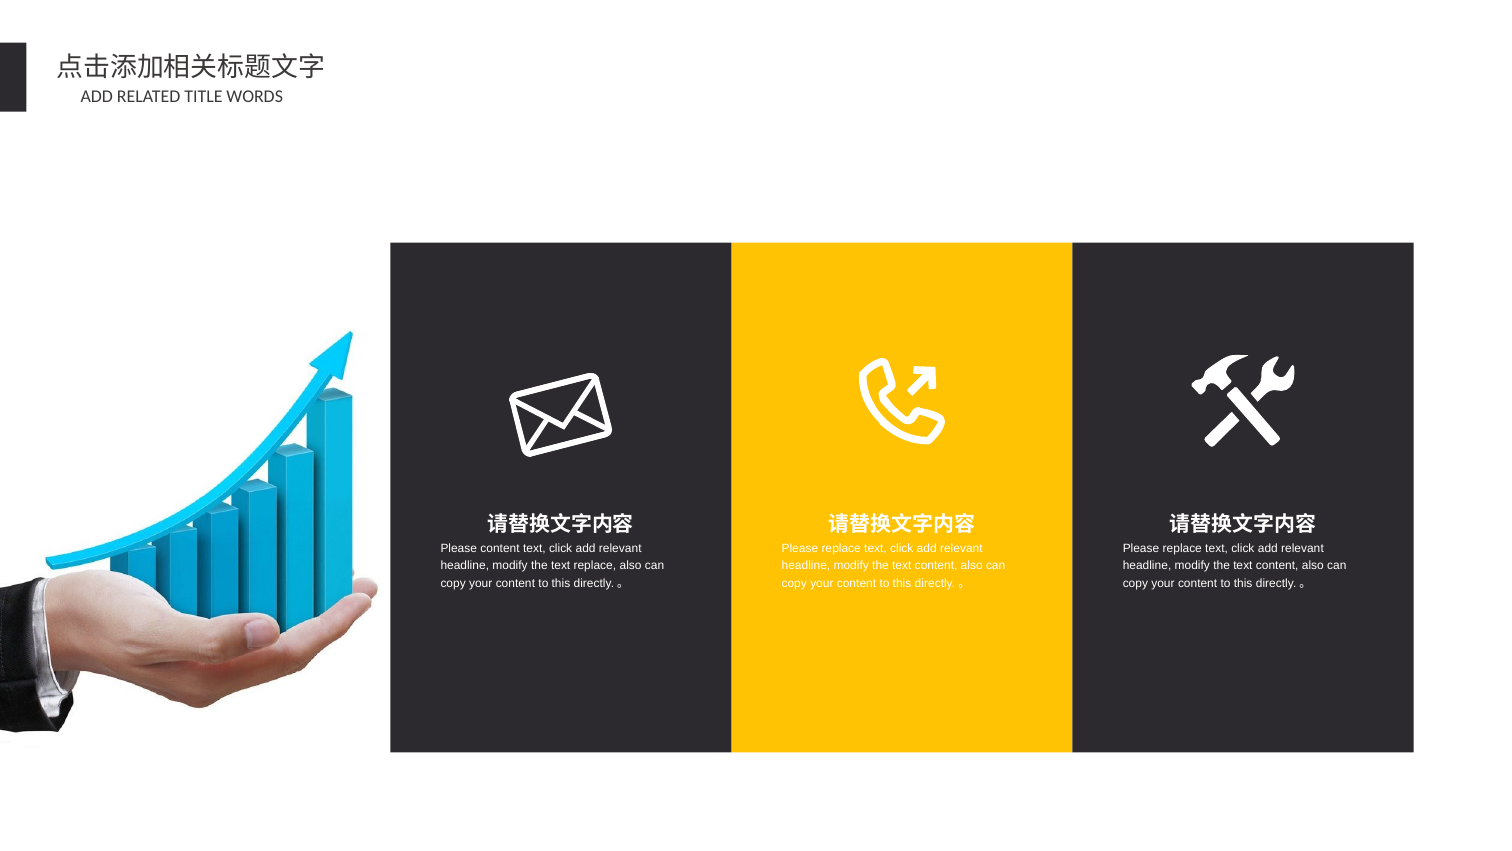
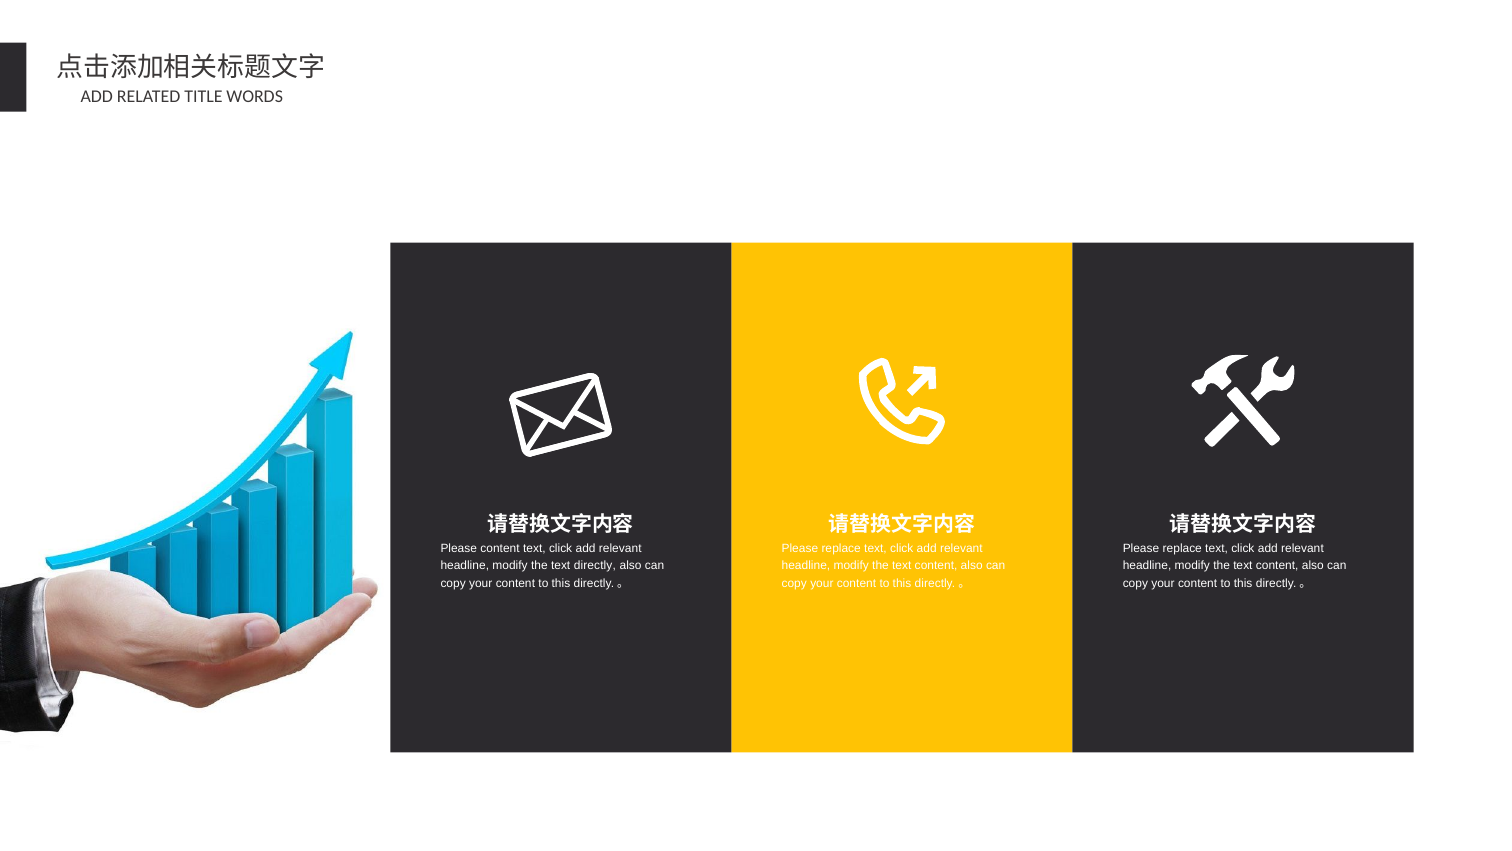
text replace: replace -> directly
